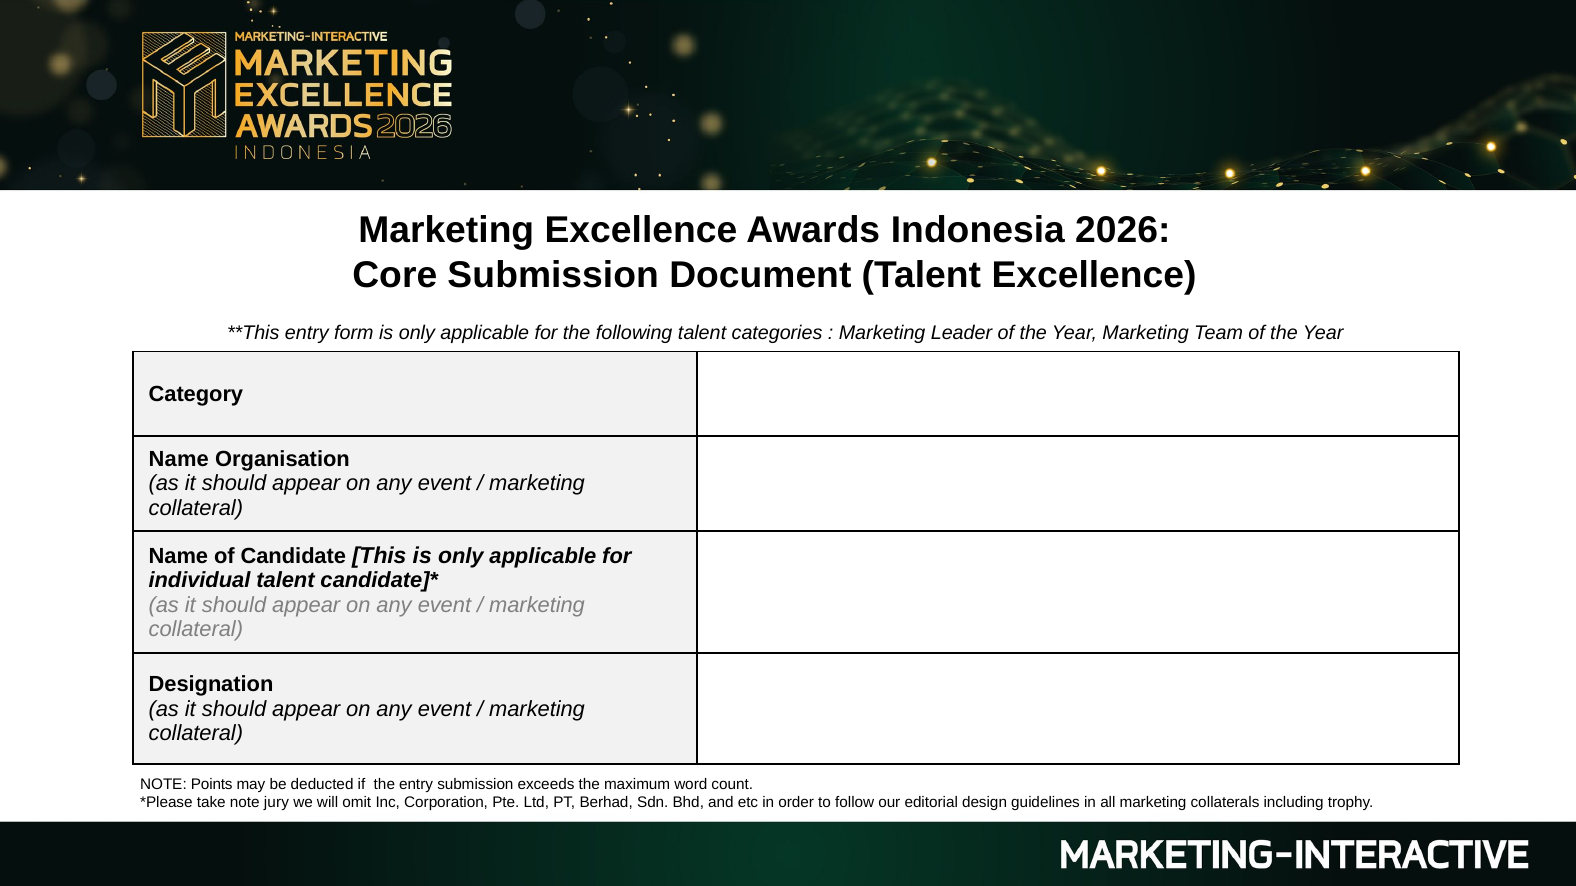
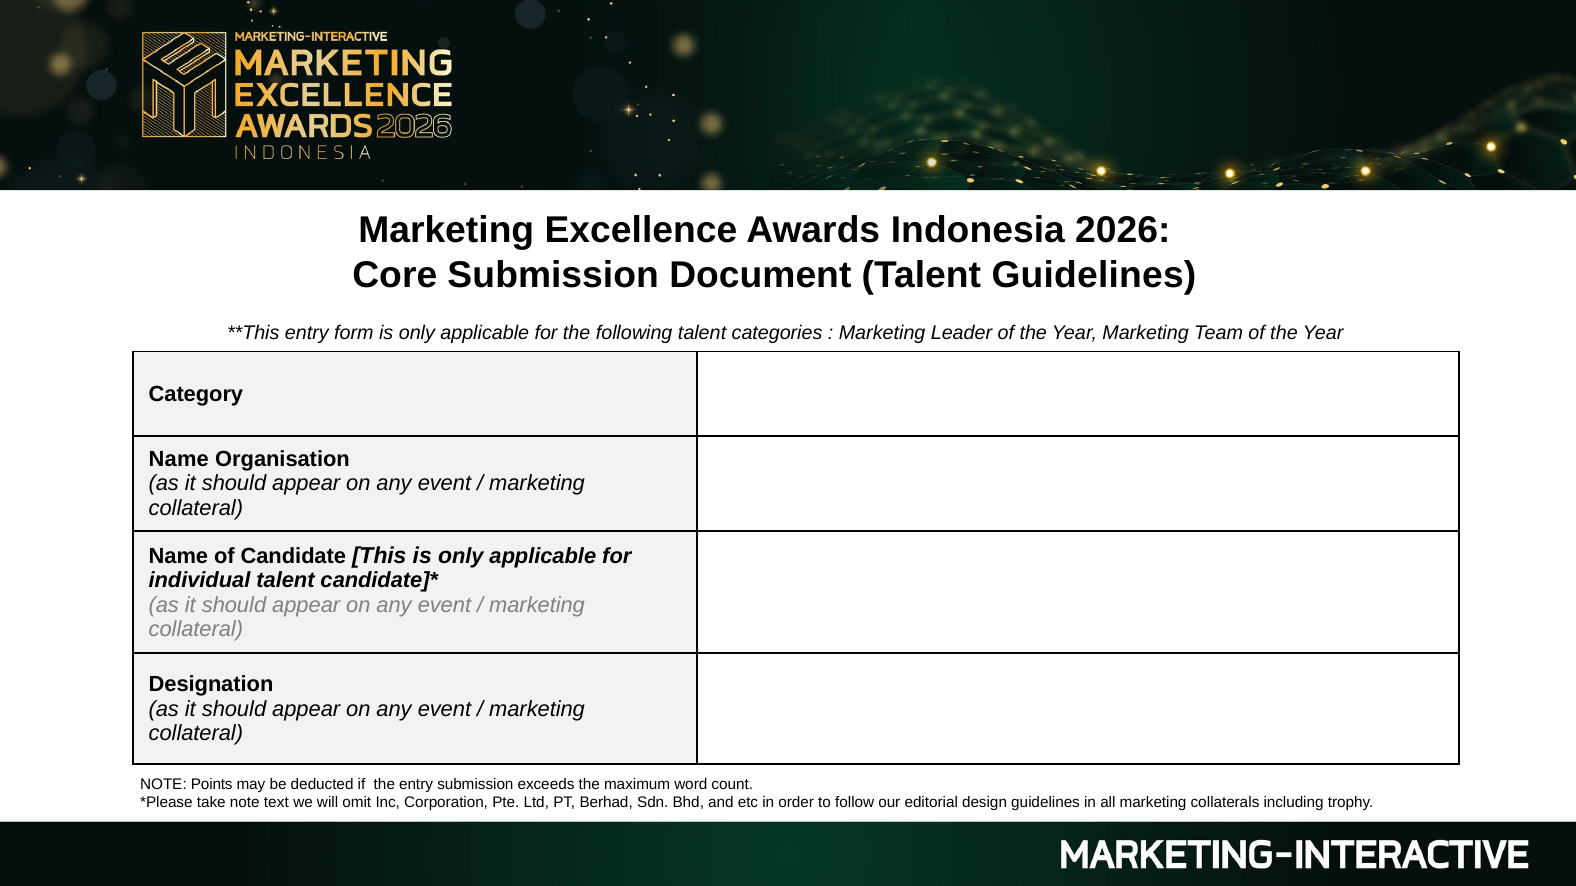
Talent Excellence: Excellence -> Guidelines
jury: jury -> text
